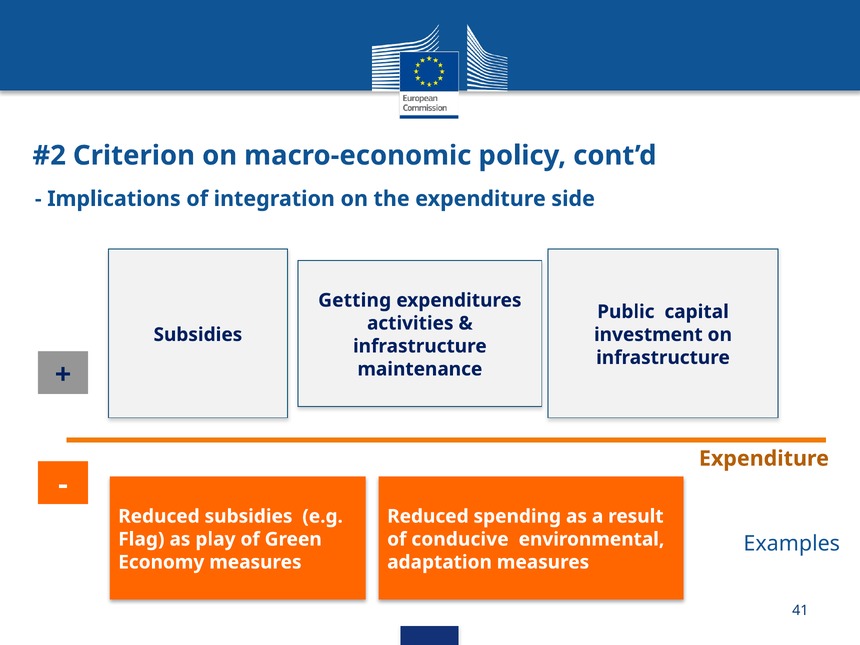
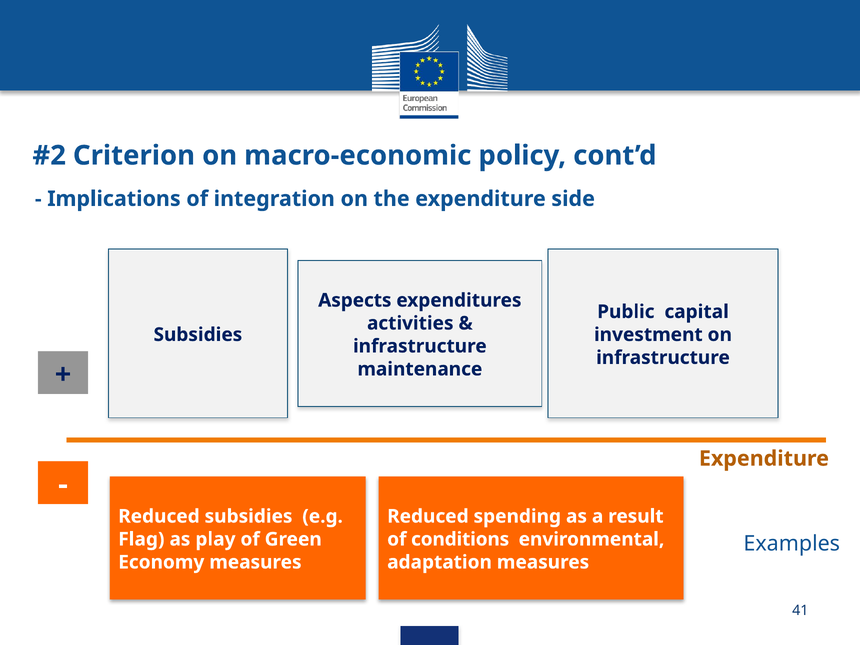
Getting: Getting -> Aspects
conducive: conducive -> conditions
